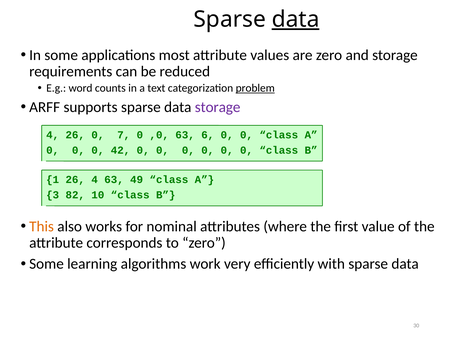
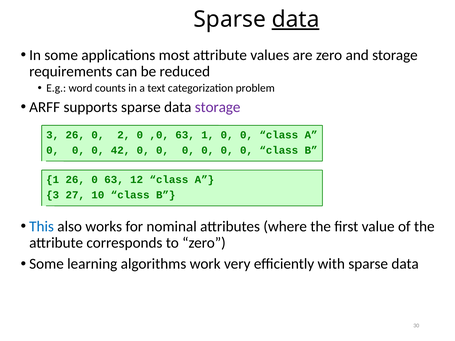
problem underline: present -> none
4 at (53, 135): 4 -> 3
7: 7 -> 2
63 6: 6 -> 1
1 26 4: 4 -> 0
49: 49 -> 12
82: 82 -> 27
This colour: orange -> blue
